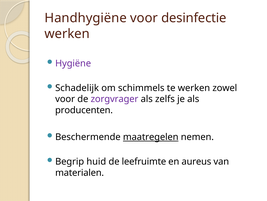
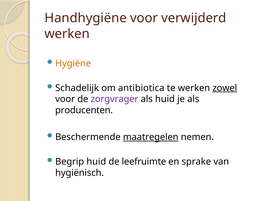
desinfectie: desinfectie -> verwijderd
Hygiëne colour: purple -> orange
schimmels: schimmels -> antibiotica
zowel underline: none -> present
als zelfs: zelfs -> huid
aureus: aureus -> sprake
materialen: materialen -> hygiënisch
